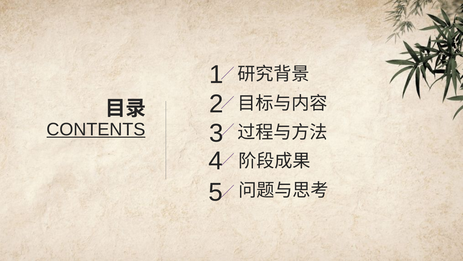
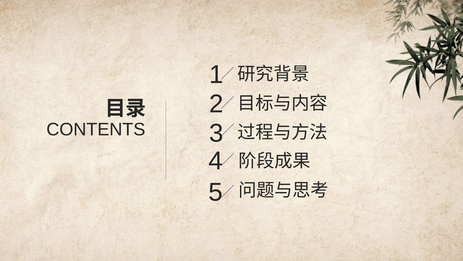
CONTENTS underline: present -> none
